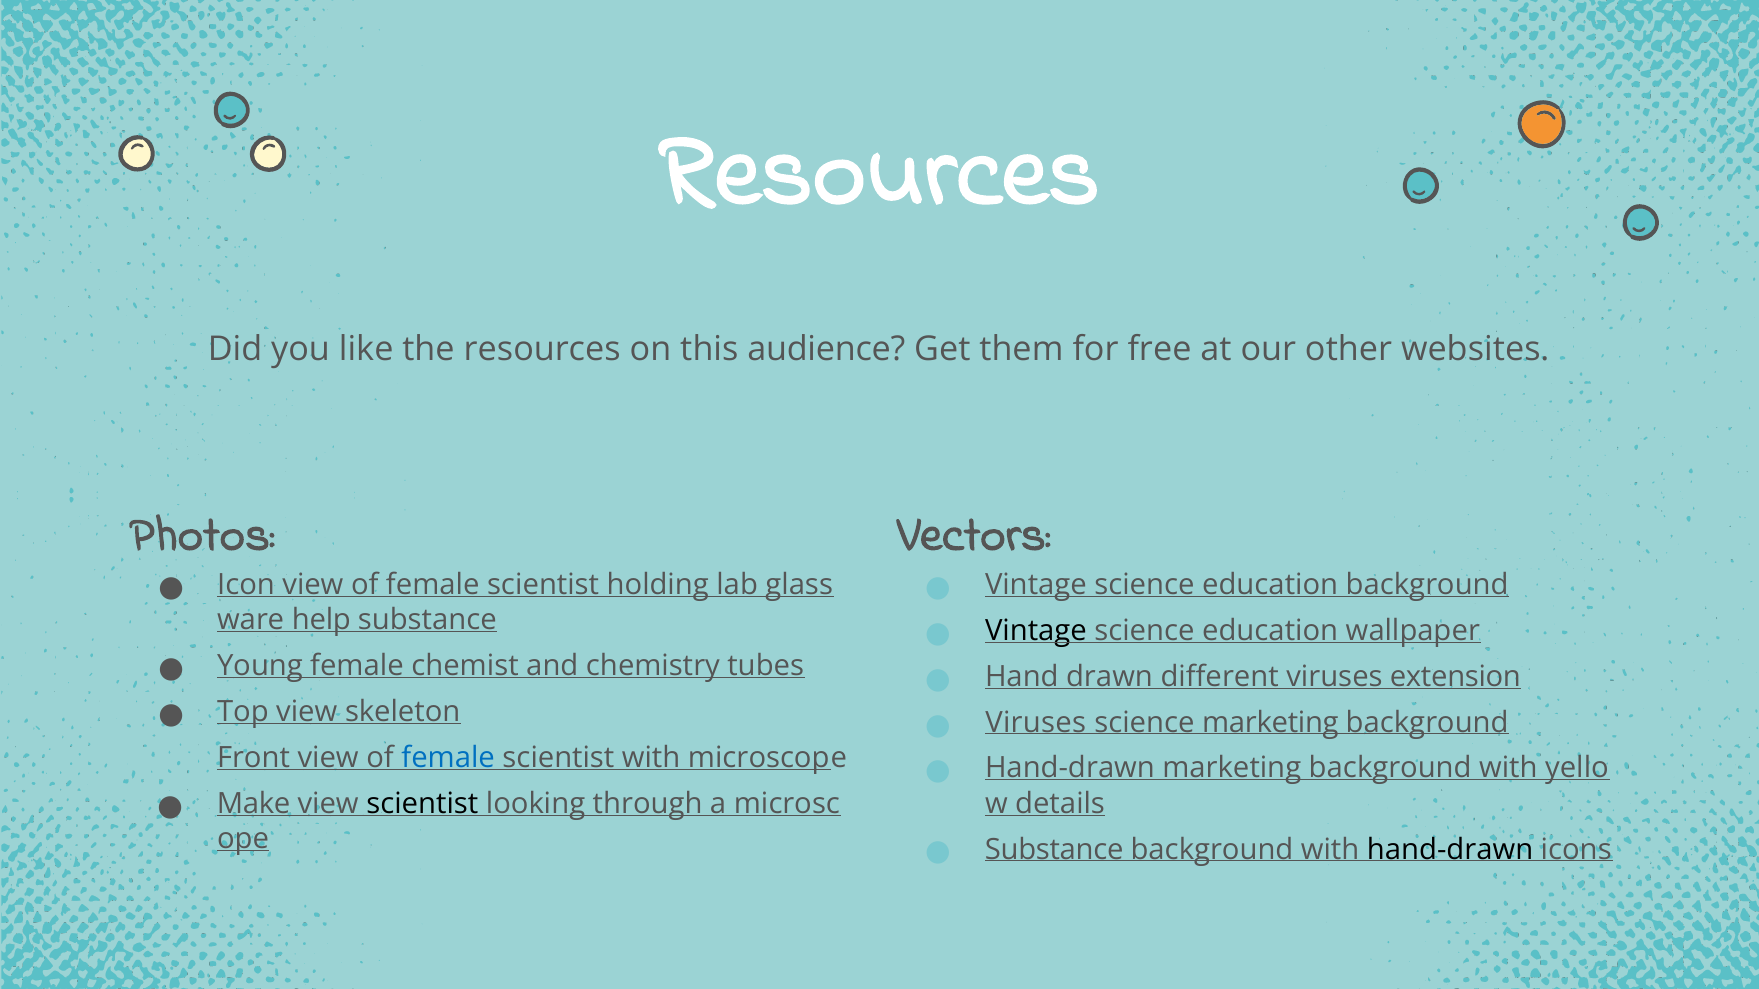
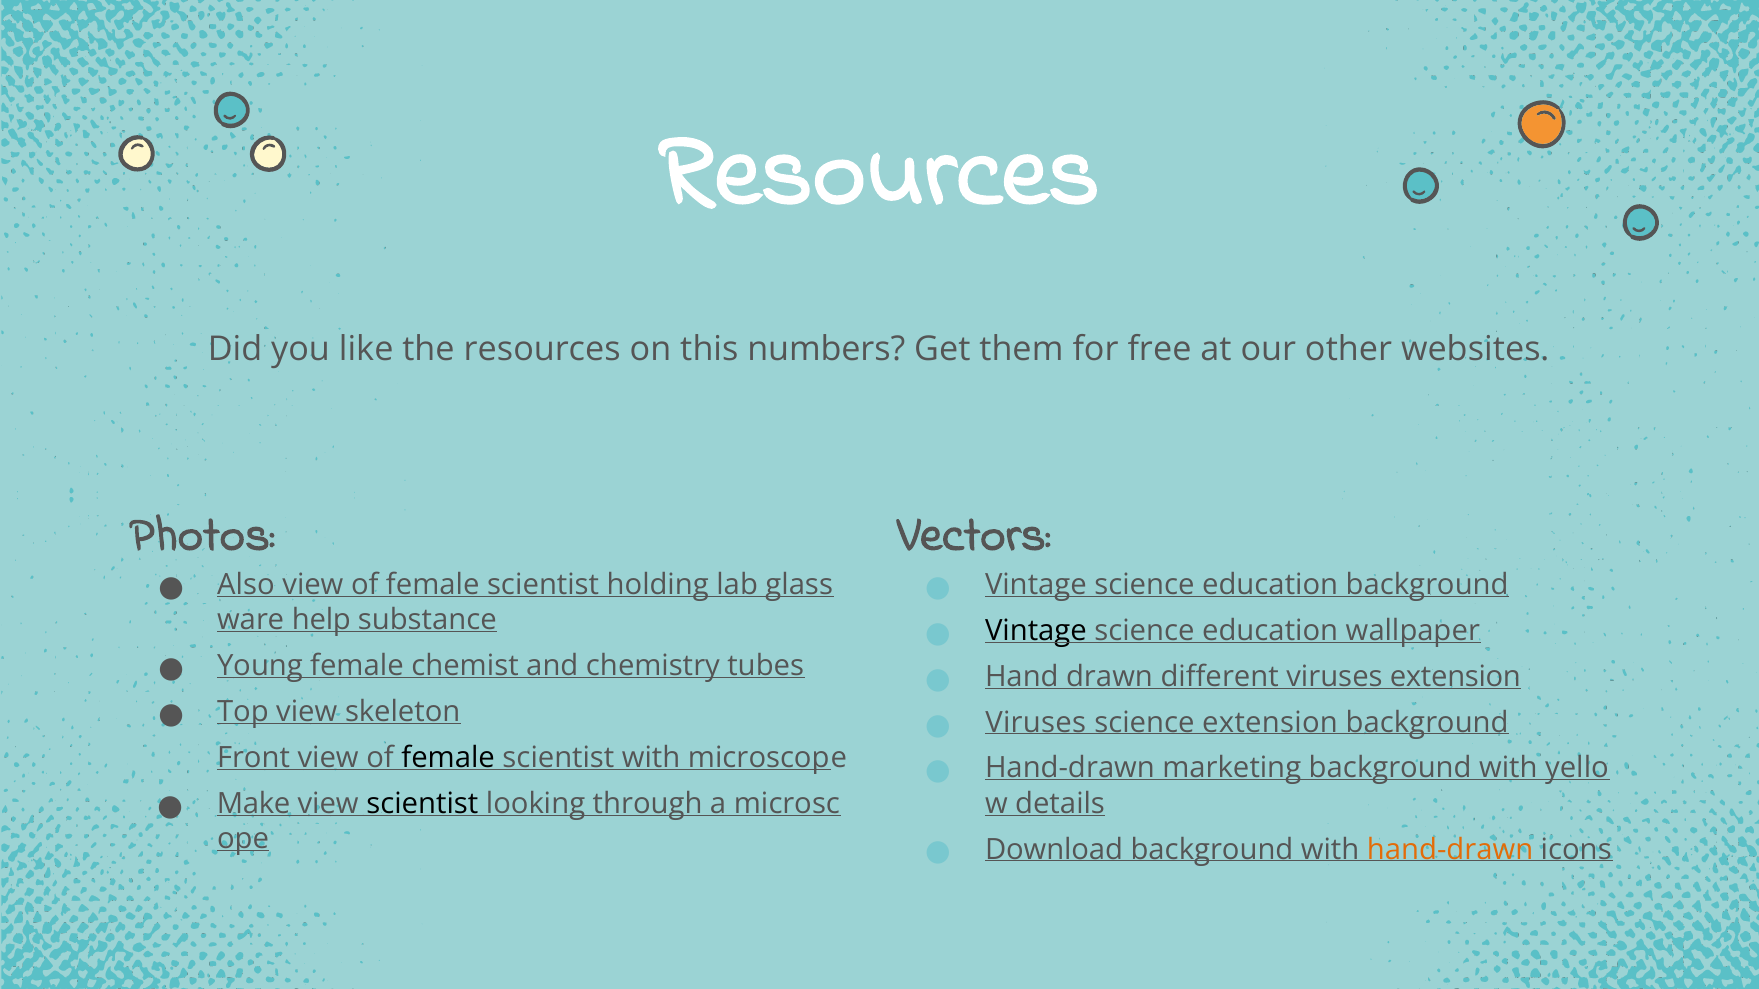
audience: audience -> numbers
Icon: Icon -> Also
science marketing: marketing -> extension
female at (448, 758) colour: blue -> black
Substance at (1054, 850): Substance -> Download
hand-drawn at (1450, 850) colour: black -> orange
